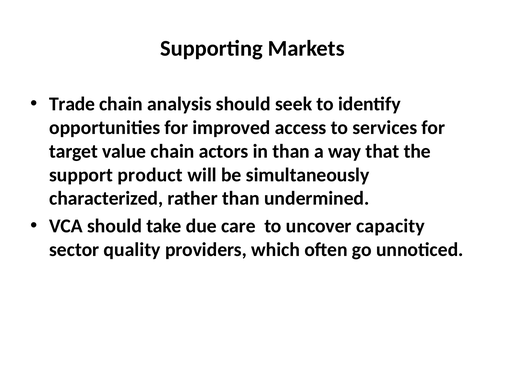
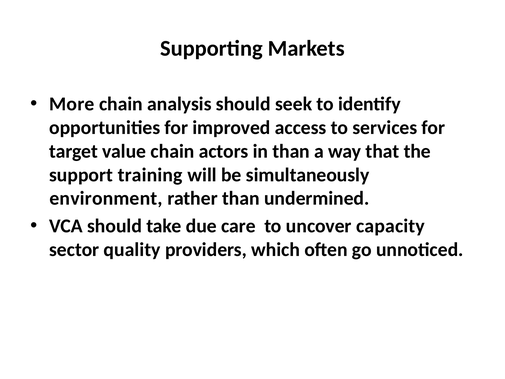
Trade: Trade -> More
product: product -> training
characterized: characterized -> environment
